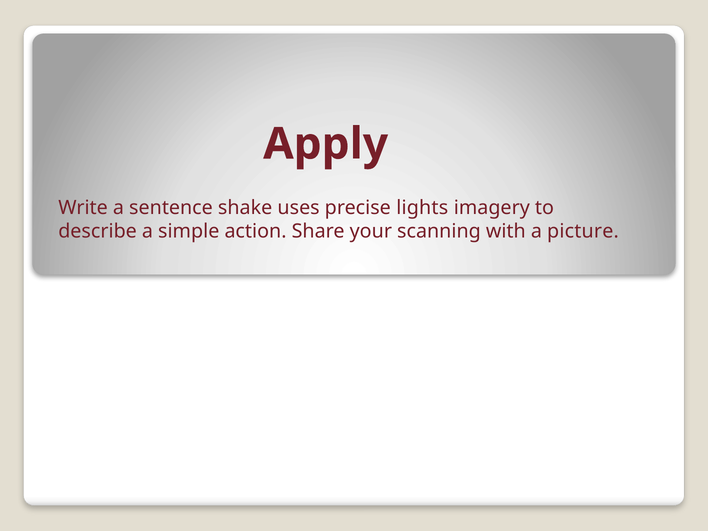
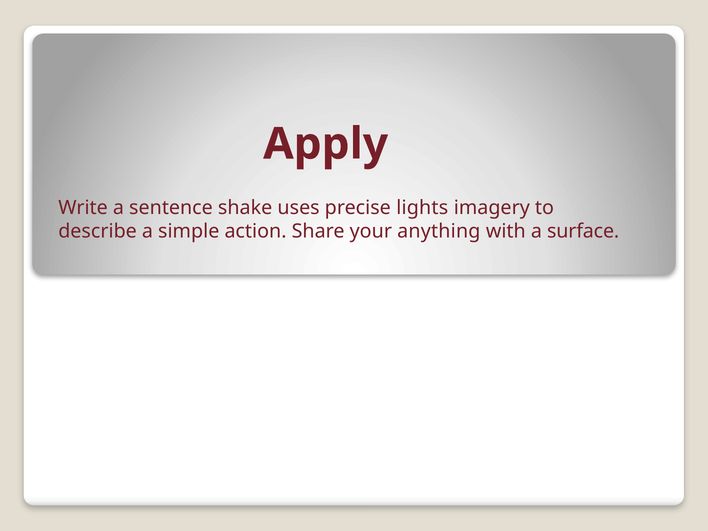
scanning: scanning -> anything
picture: picture -> surface
